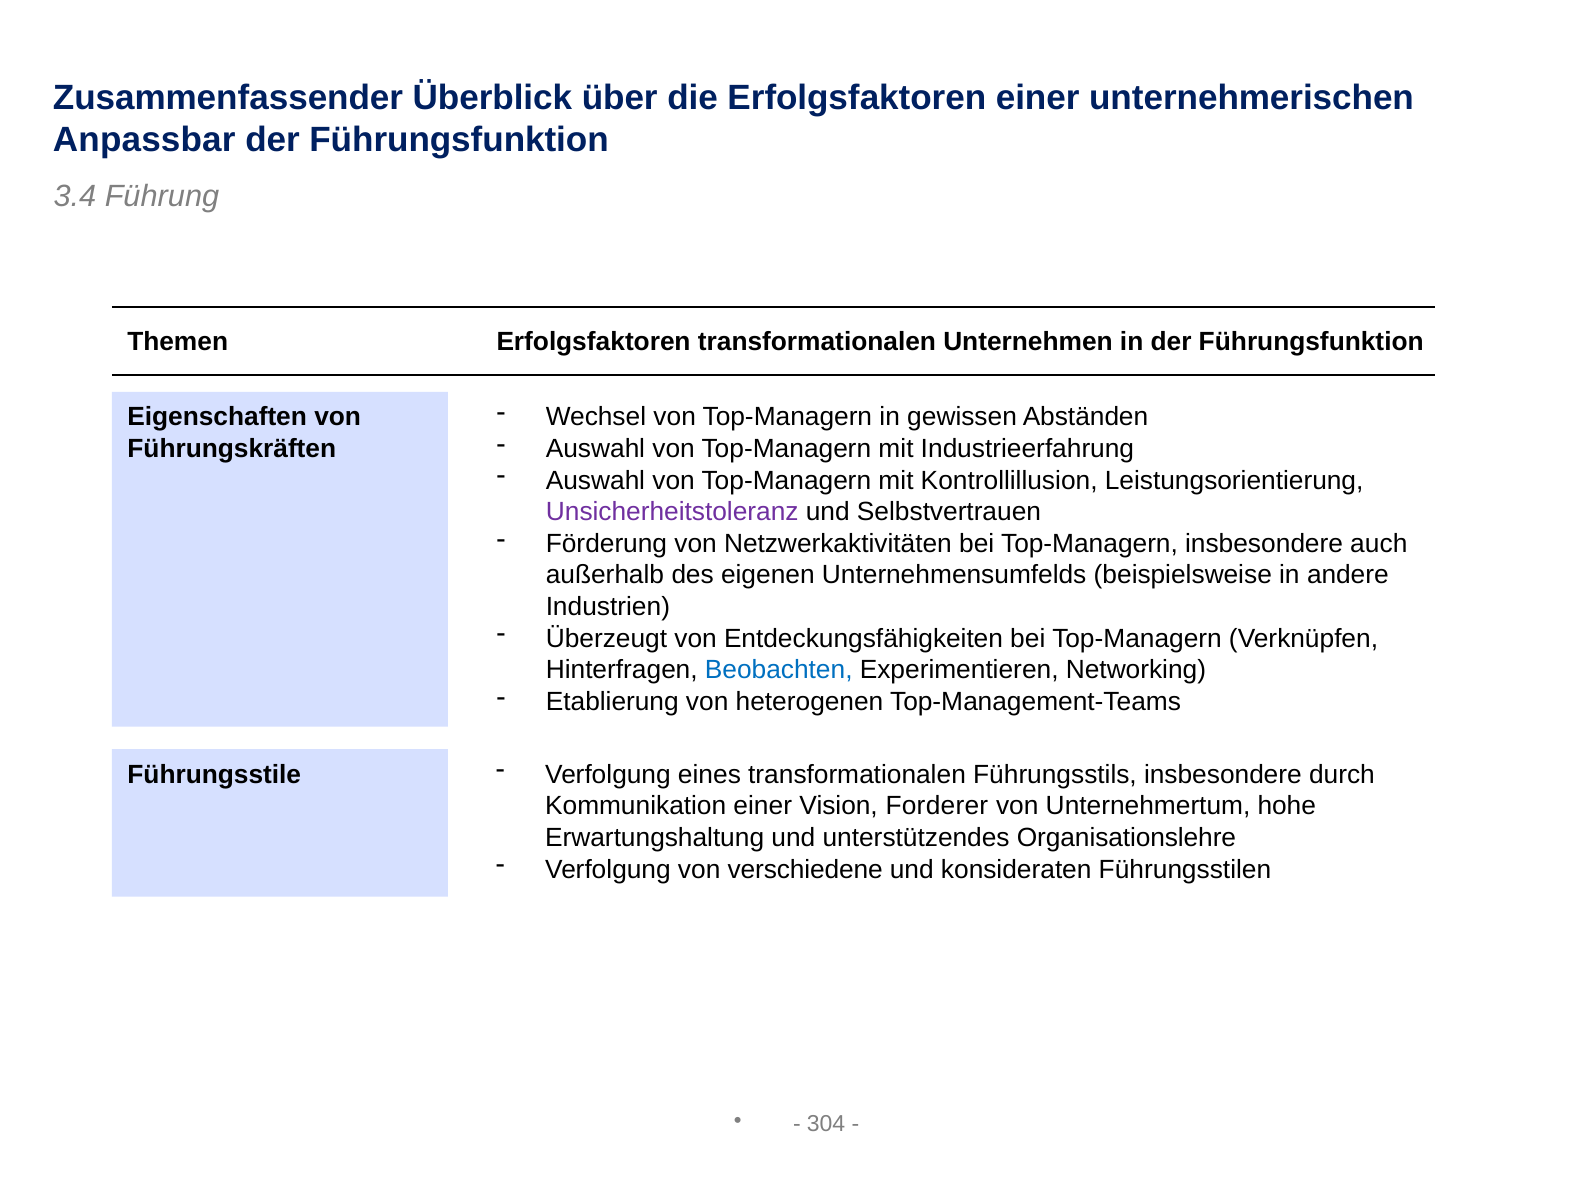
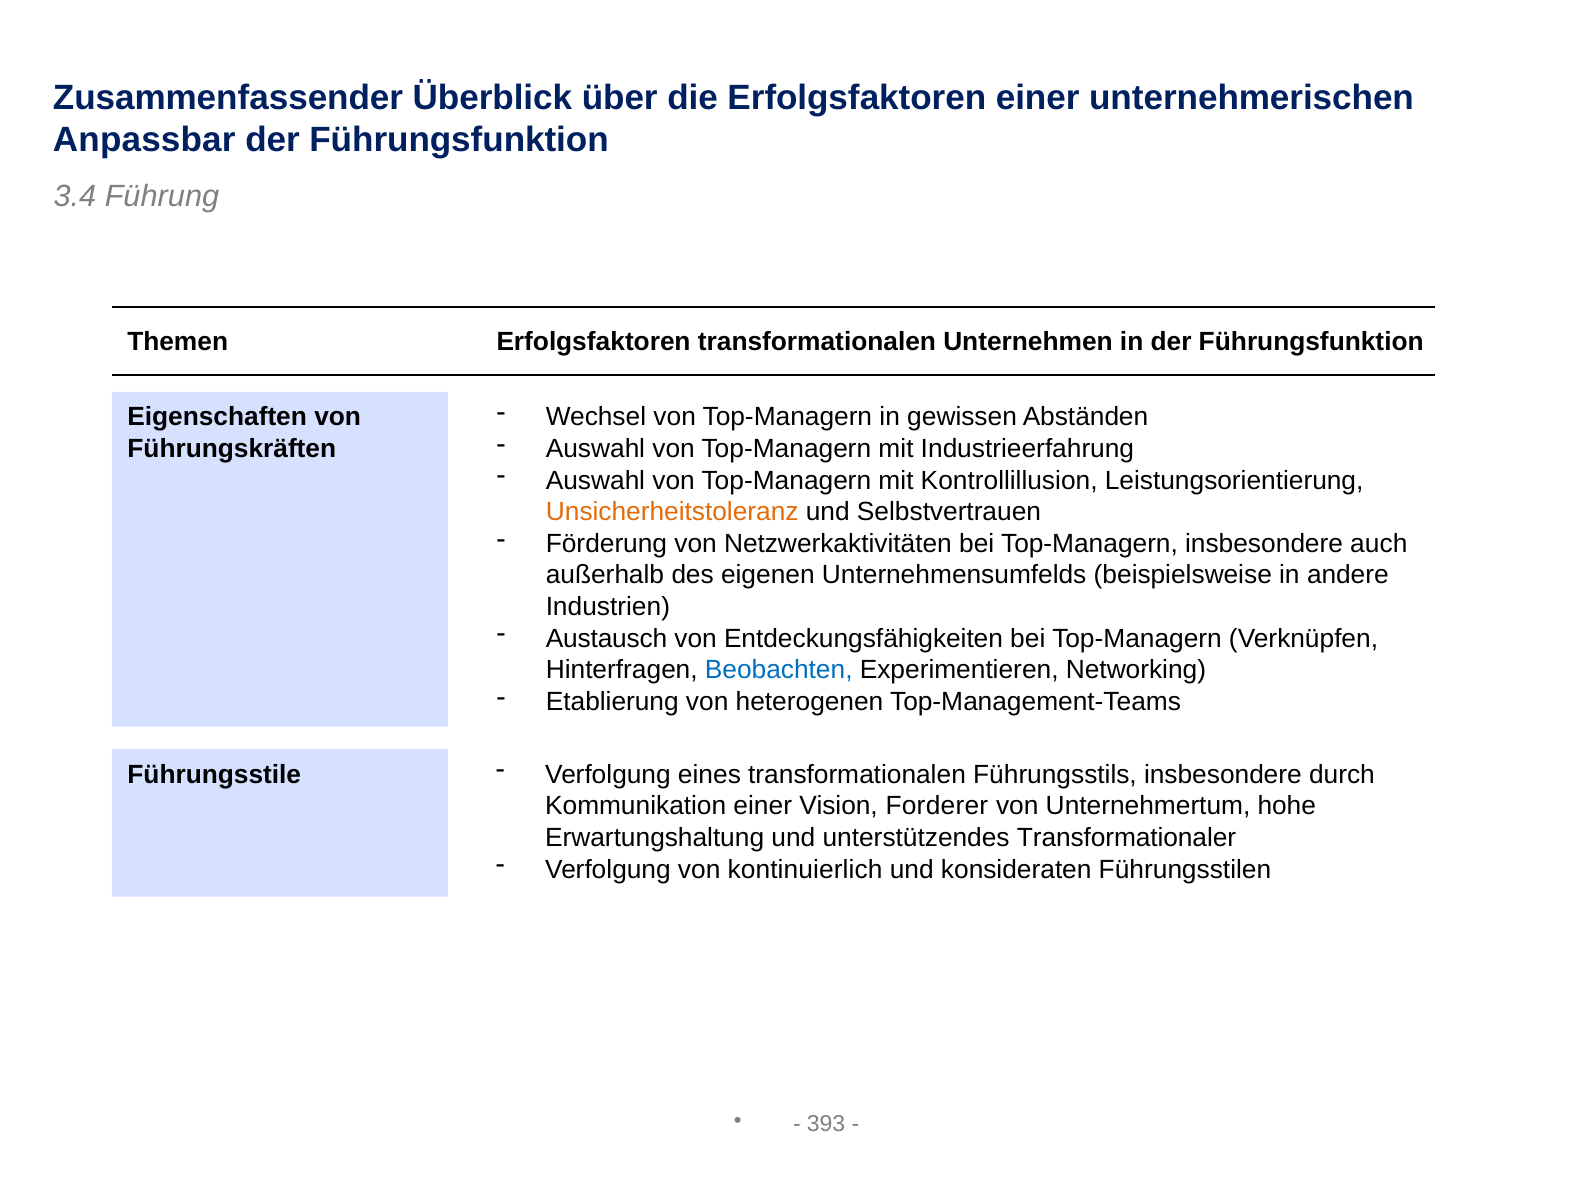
Unsicherheitstoleranz colour: purple -> orange
Überzeugt: Überzeugt -> Austausch
Organisationslehre: Organisationslehre -> Transformationaler
verschiedene: verschiedene -> kontinuierlich
304: 304 -> 393
